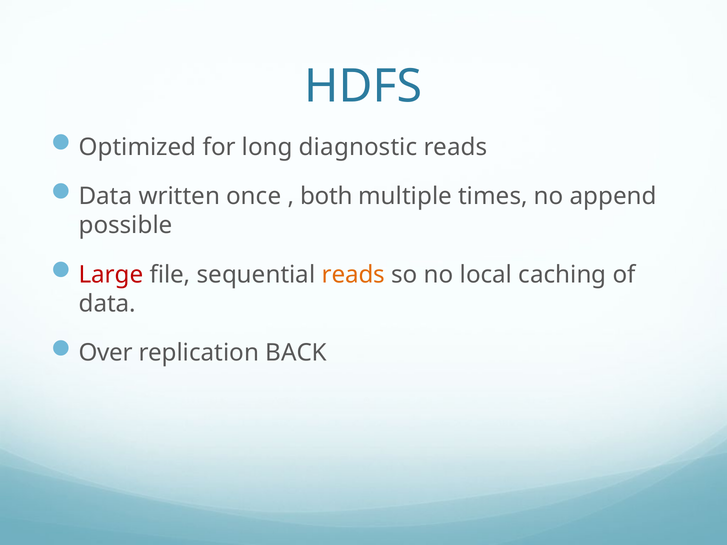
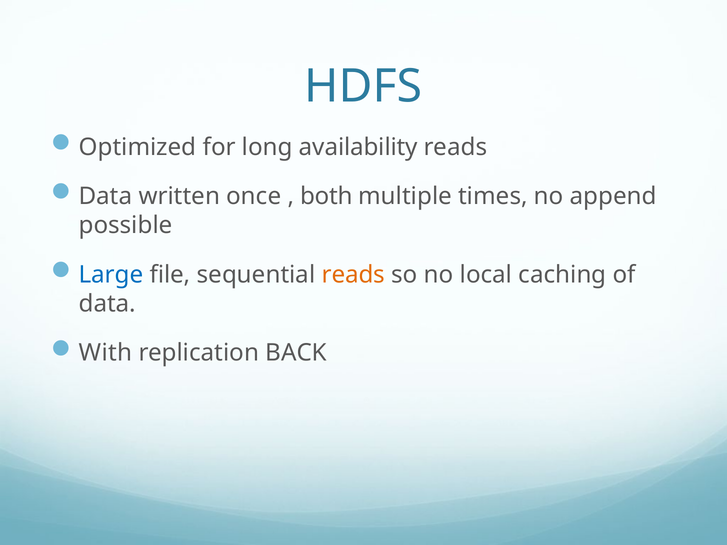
diagnostic: diagnostic -> availability
Large colour: red -> blue
Over: Over -> With
